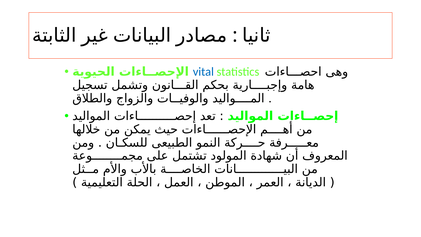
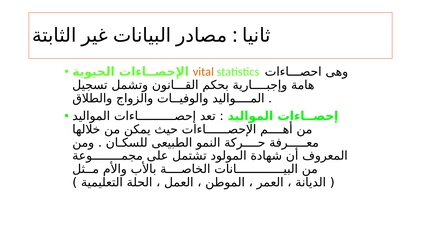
vital colour: blue -> orange
